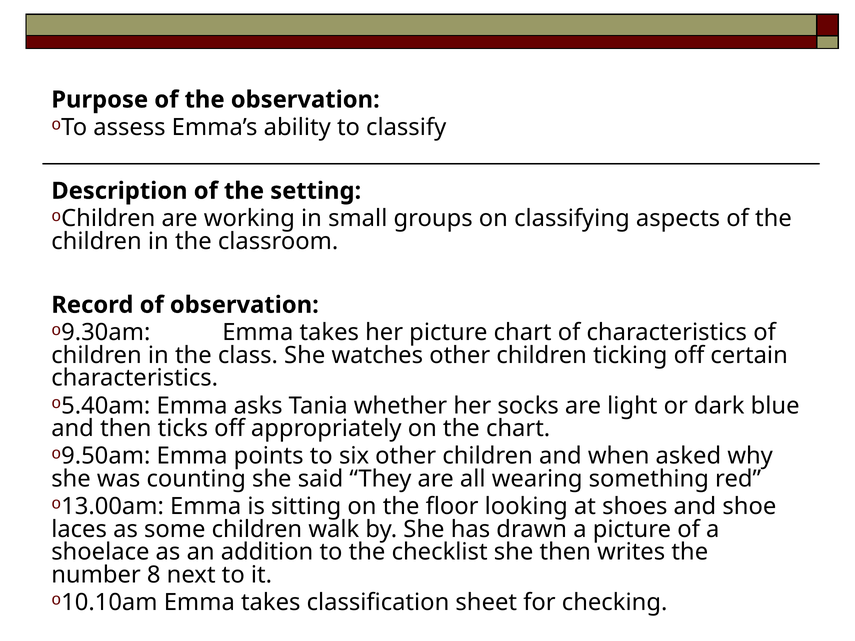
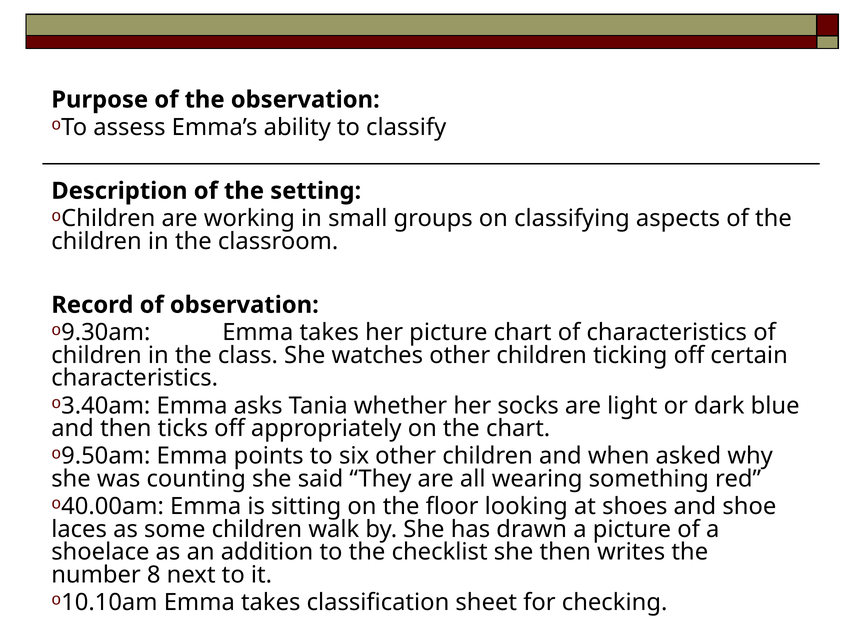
5.40am: 5.40am -> 3.40am
13.00am: 13.00am -> 40.00am
